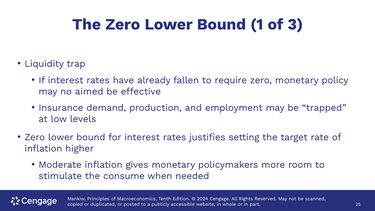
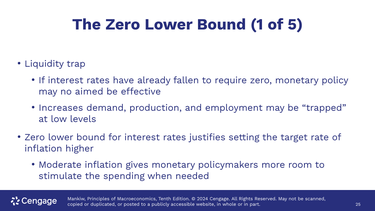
3: 3 -> 5
Insurance: Insurance -> Increases
consume: consume -> spending
